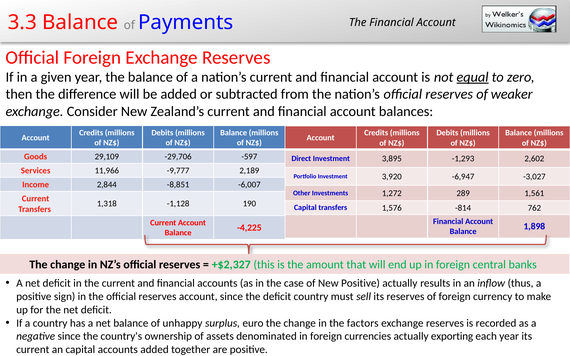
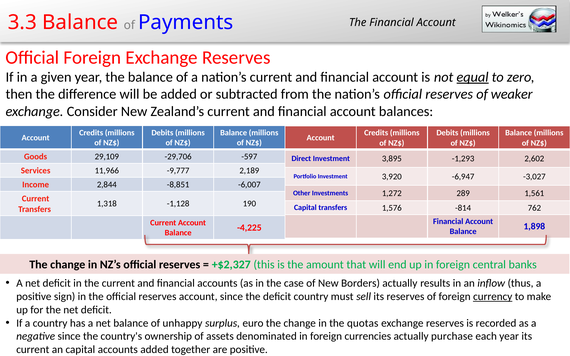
New Positive: Positive -> Borders
currency underline: none -> present
factors: factors -> quotas
exporting: exporting -> purchase
